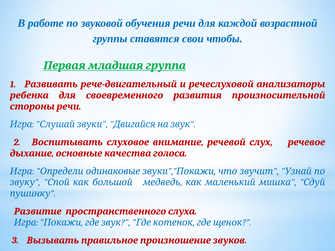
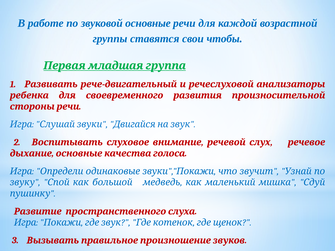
обучения: обучения -> основные
